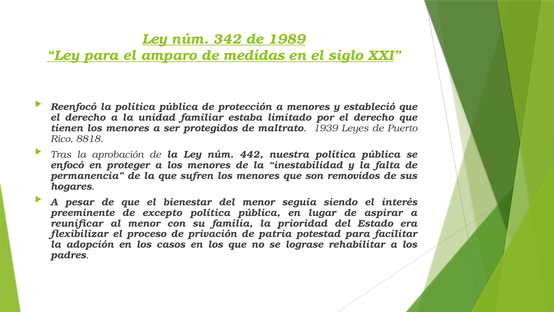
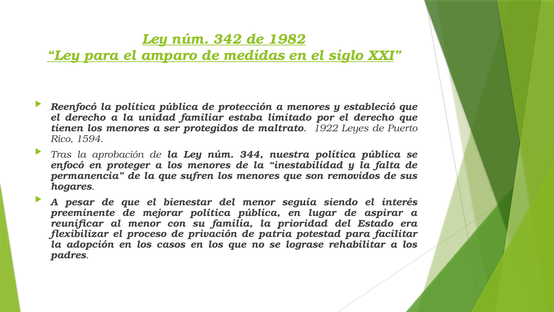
1989: 1989 -> 1982
1939: 1939 -> 1922
8818: 8818 -> 1594
442: 442 -> 344
excepto: excepto -> mejorar
